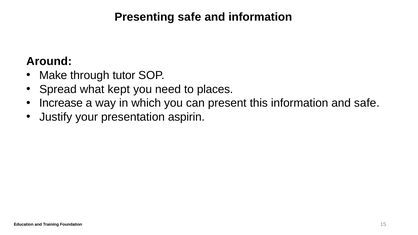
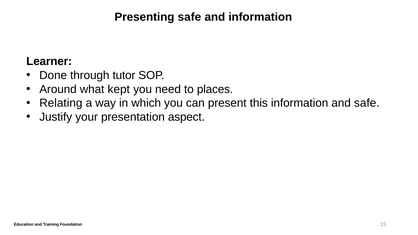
Around: Around -> Learner
Make: Make -> Done
Spread: Spread -> Around
Increase: Increase -> Relating
aspirin: aspirin -> aspect
